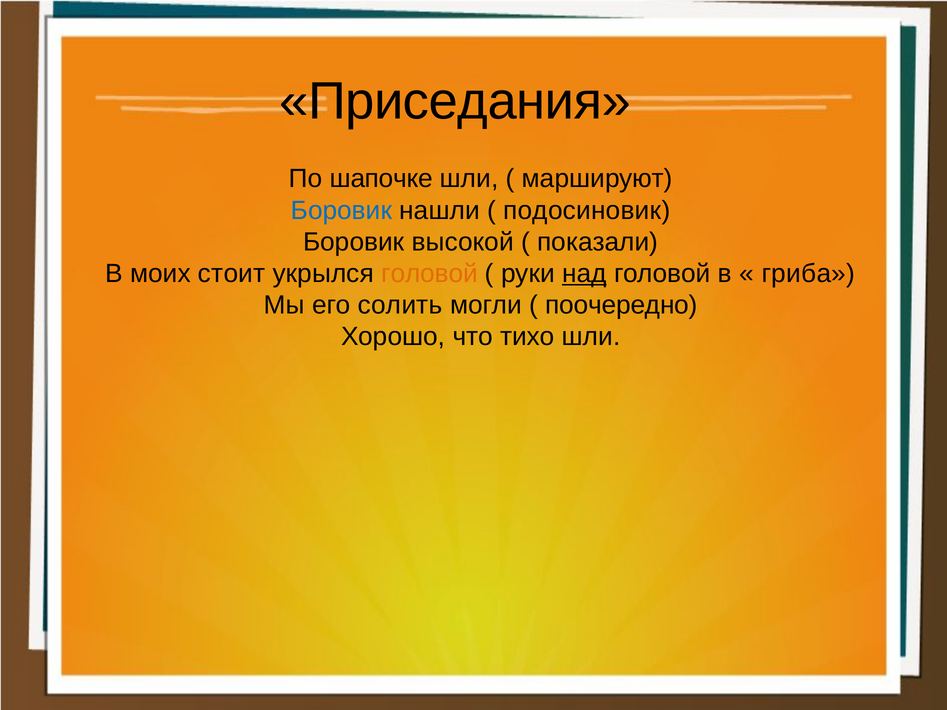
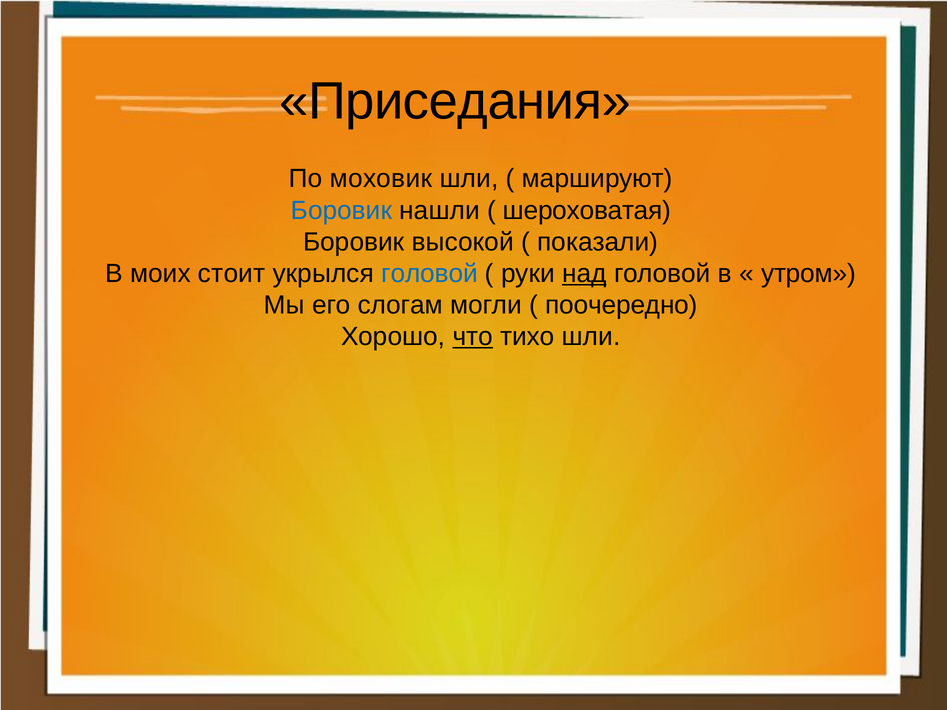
шапочке: шапочке -> моховик
подосиновик: подосиновик -> шероховатая
головой at (429, 274) colour: orange -> blue
гриба: гриба -> утром
солить: солить -> слогам
что underline: none -> present
